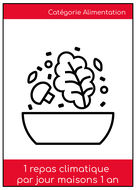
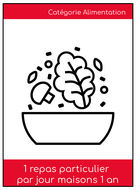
climatique: climatique -> particulier
